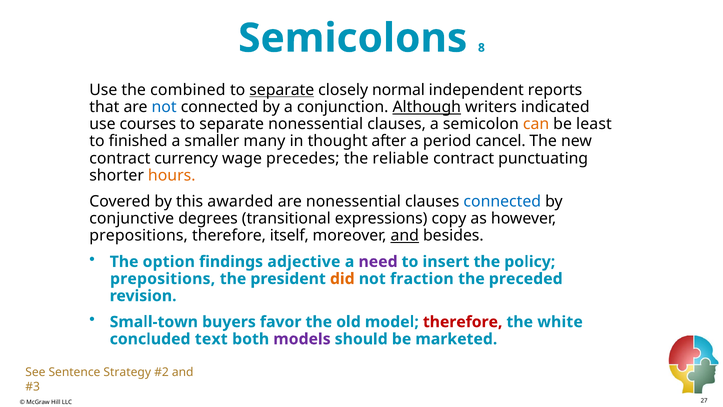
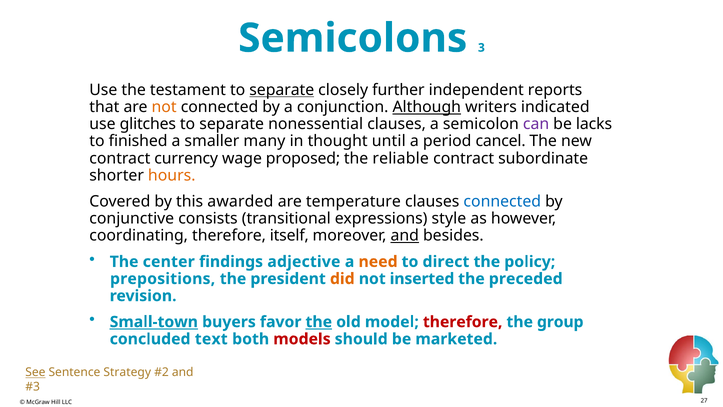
8: 8 -> 3
combined: combined -> testament
normal: normal -> further
not at (164, 107) colour: blue -> orange
courses: courses -> glitches
can colour: orange -> purple
least: least -> lacks
after: after -> until
precedes: precedes -> proposed
punctuating: punctuating -> subordinate
are nonessential: nonessential -> temperature
degrees: degrees -> consists
copy: copy -> style
prepositions at (139, 235): prepositions -> coordinating
option: option -> center
need colour: purple -> orange
insert: insert -> direct
fraction: fraction -> inserted
Small-town underline: none -> present
the at (319, 322) underline: none -> present
white: white -> group
models colour: purple -> red
See underline: none -> present
